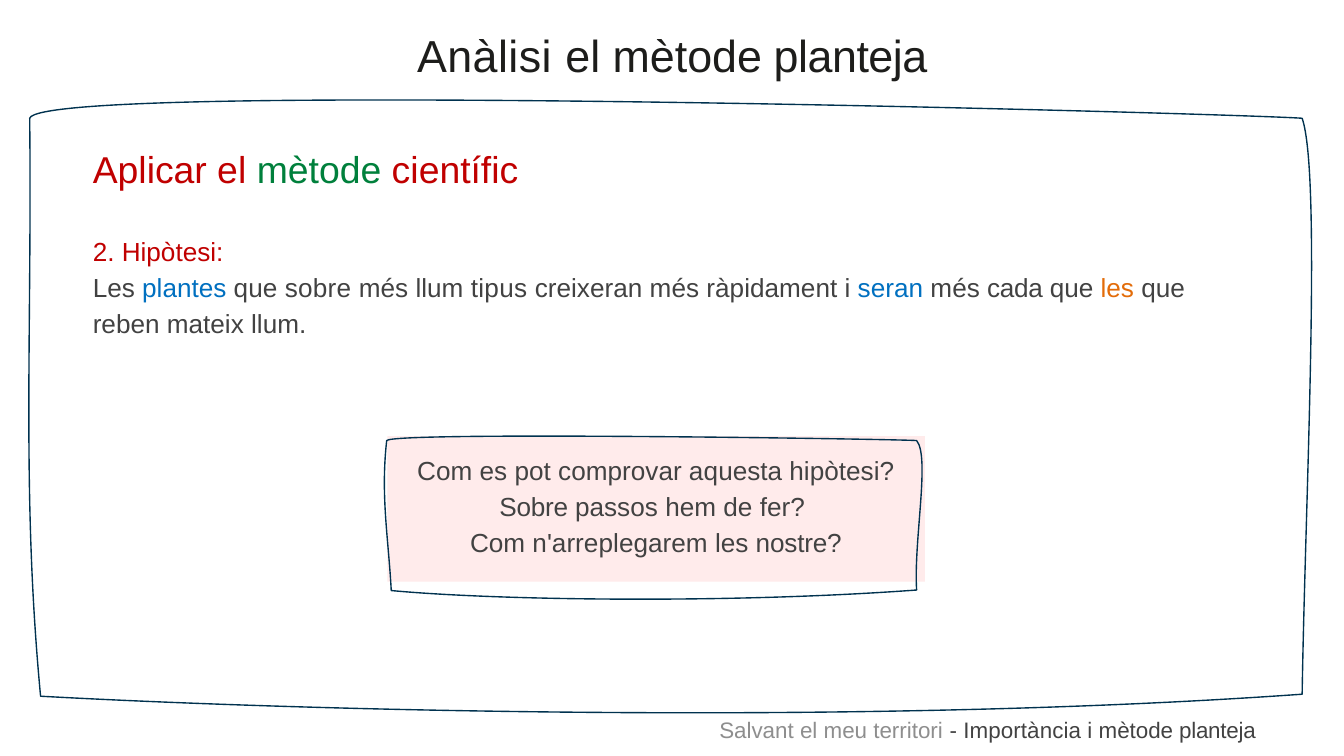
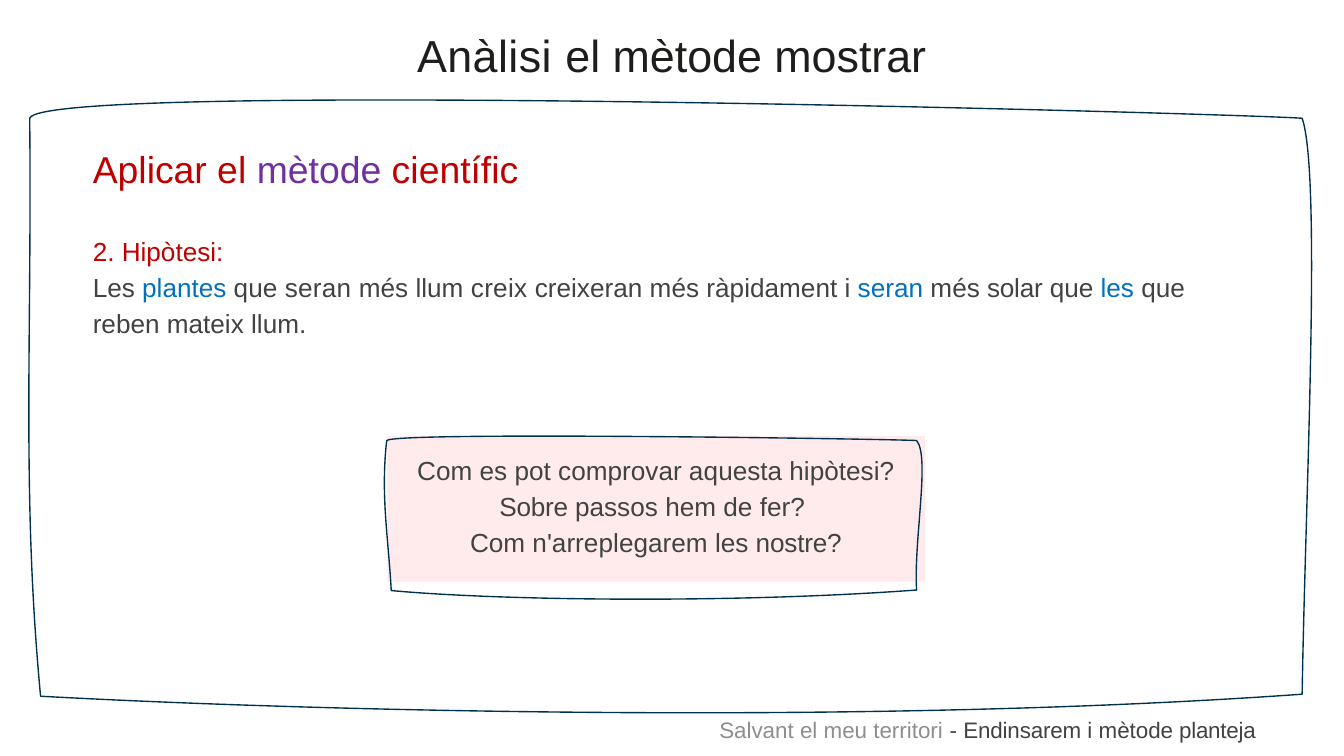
el mètode planteja: planteja -> mostrar
mètode at (319, 171) colour: green -> purple
que sobre: sobre -> seran
tipus: tipus -> creix
cada: cada -> solar
les at (1117, 289) colour: orange -> blue
Importància: Importància -> Endinsarem
